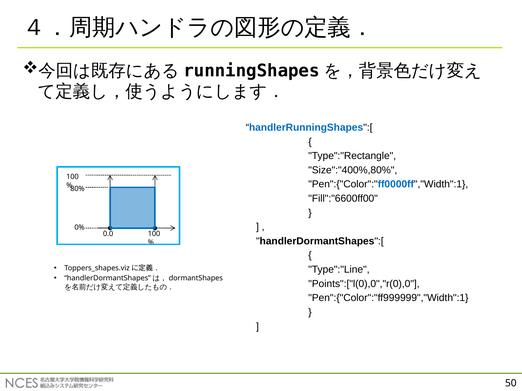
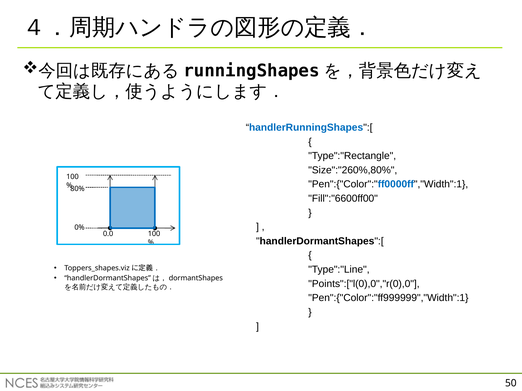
Size":"400%,80%: Size":"400%,80% -> Size":"260%,80%
